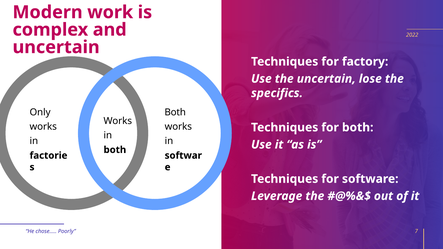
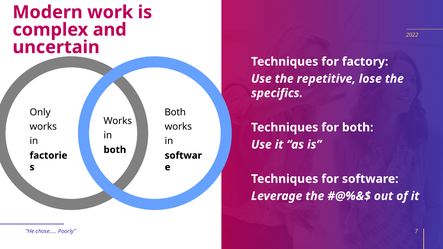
the uncertain: uncertain -> repetitive
